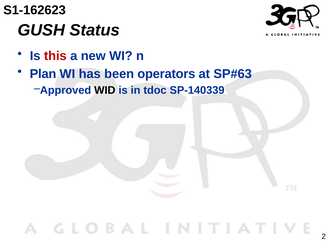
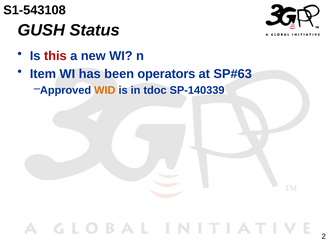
S1-162623: S1-162623 -> S1-543108
Plan: Plan -> Item
WID colour: black -> orange
